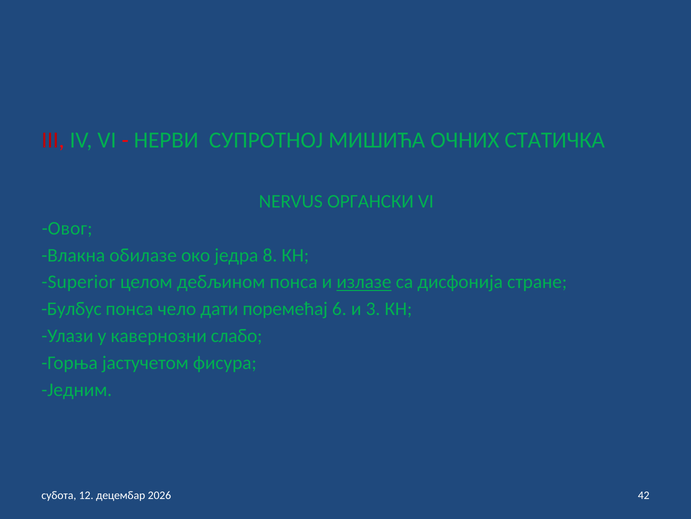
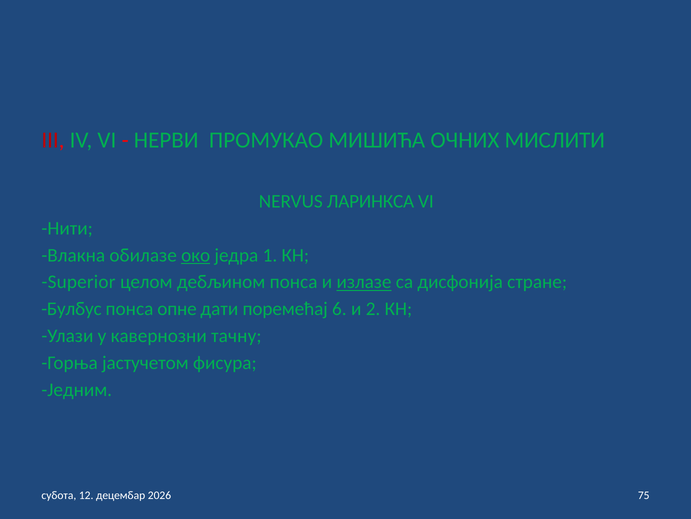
СУПРОТНОЈ: СУПРОТНОЈ -> ПРОМУКАО
СТАТИЧКА: СТАТИЧКА -> МИСЛИТИ
ОРГАНСКИ: ОРГАНСКИ -> ЛАРИНКСА
Овог: Овог -> Нити
око underline: none -> present
8: 8 -> 1
чело: чело -> опне
3: 3 -> 2
слабо: слабо -> тачну
42: 42 -> 75
